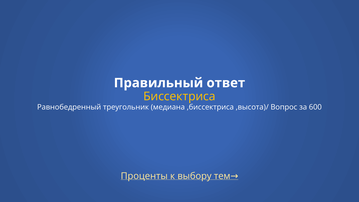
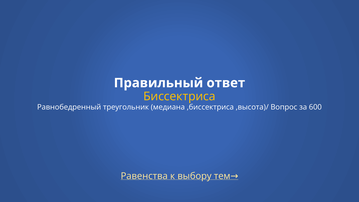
Проценты: Проценты -> Равенства
